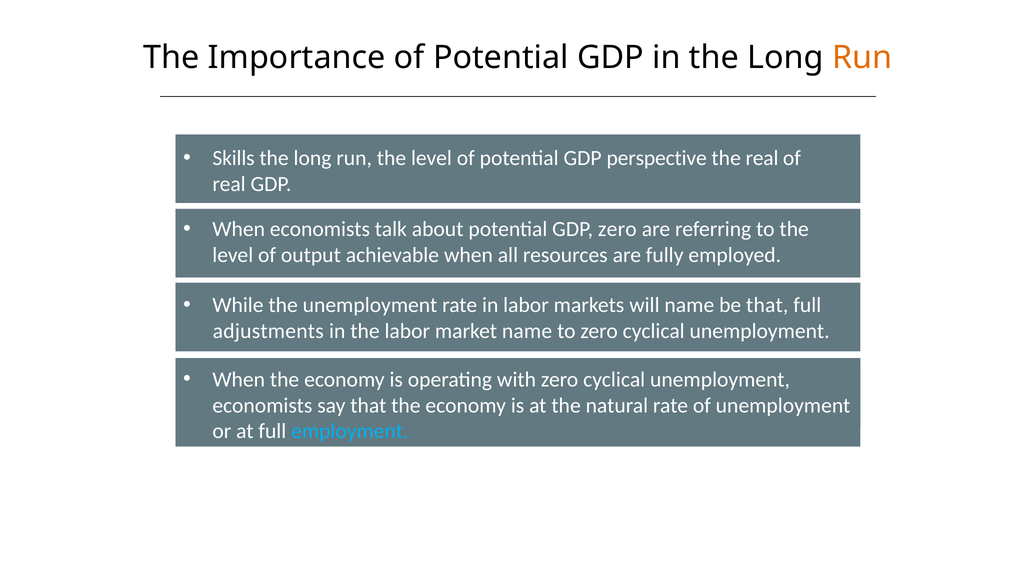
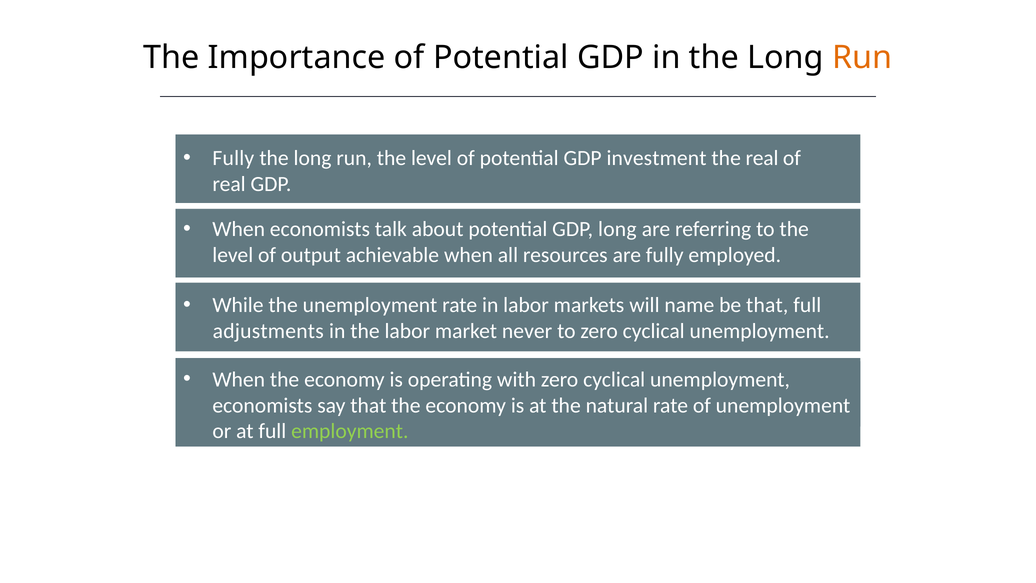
Skills at (234, 158): Skills -> Fully
perspective: perspective -> investment
GDP zero: zero -> long
market name: name -> never
employment colour: light blue -> light green
